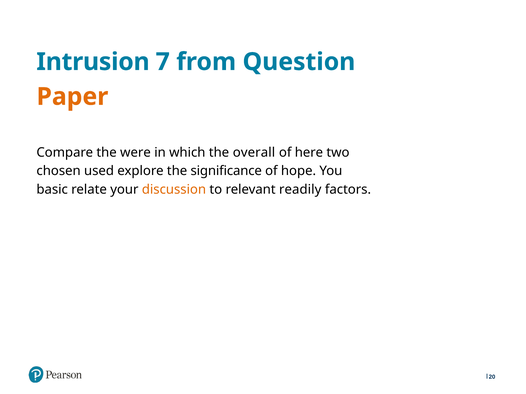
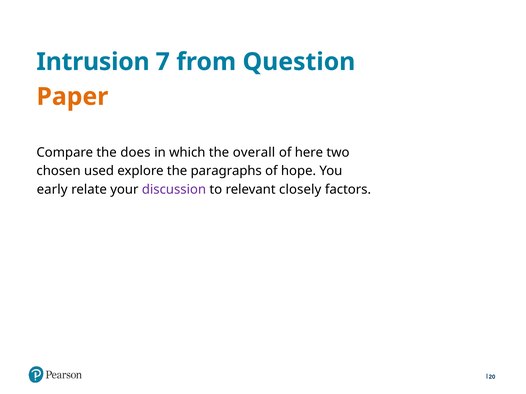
were: were -> does
significance: significance -> paragraphs
basic: basic -> early
discussion colour: orange -> purple
readily: readily -> closely
